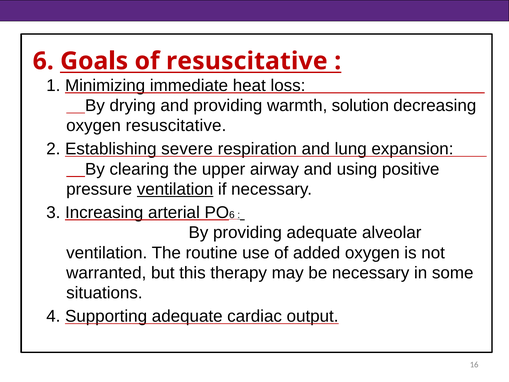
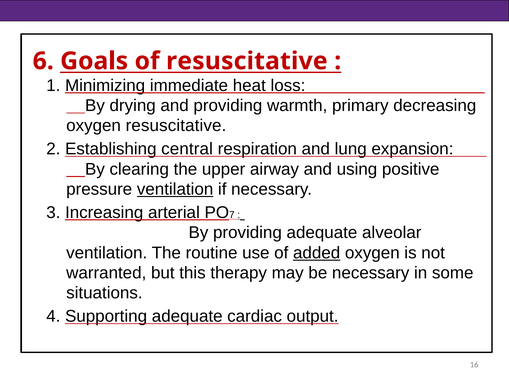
solution: solution -> primary
severe: severe -> central
6 at (232, 215): 6 -> 7
added underline: none -> present
